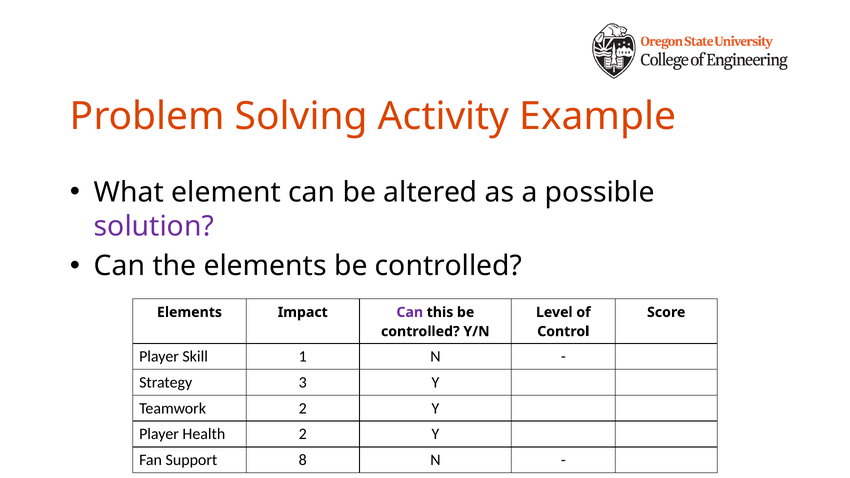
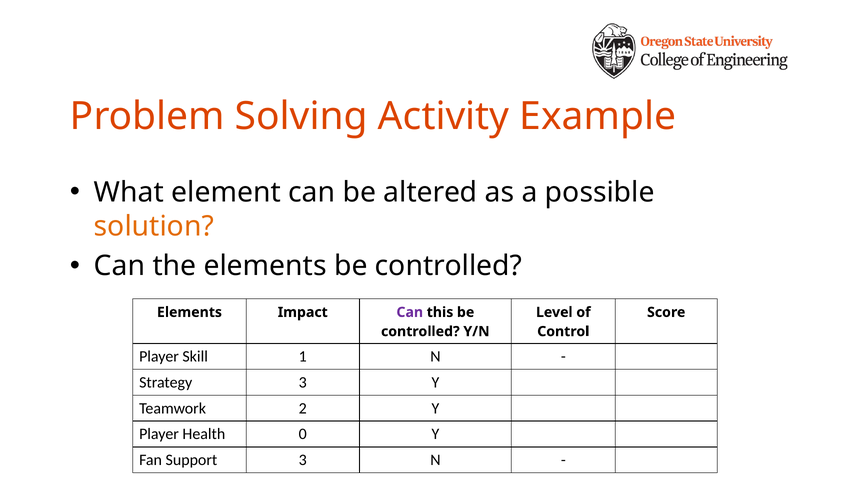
solution colour: purple -> orange
Health 2: 2 -> 0
Support 8: 8 -> 3
